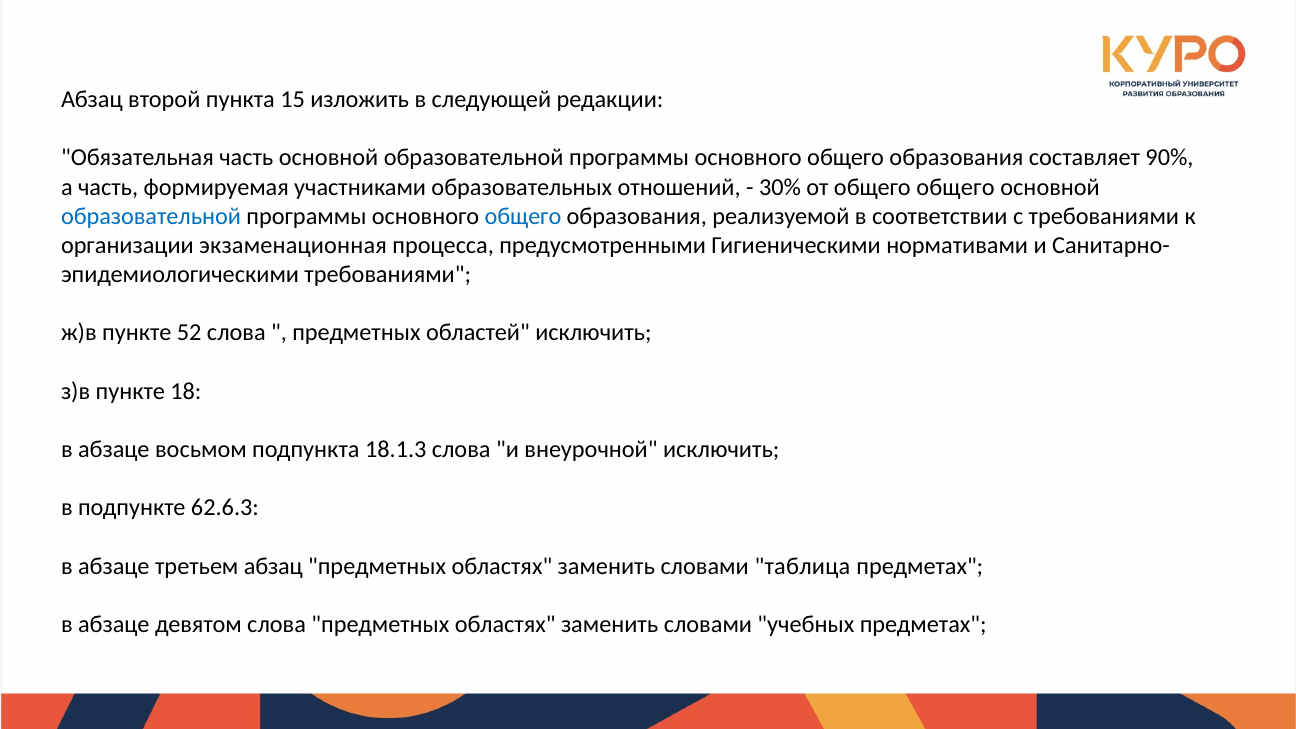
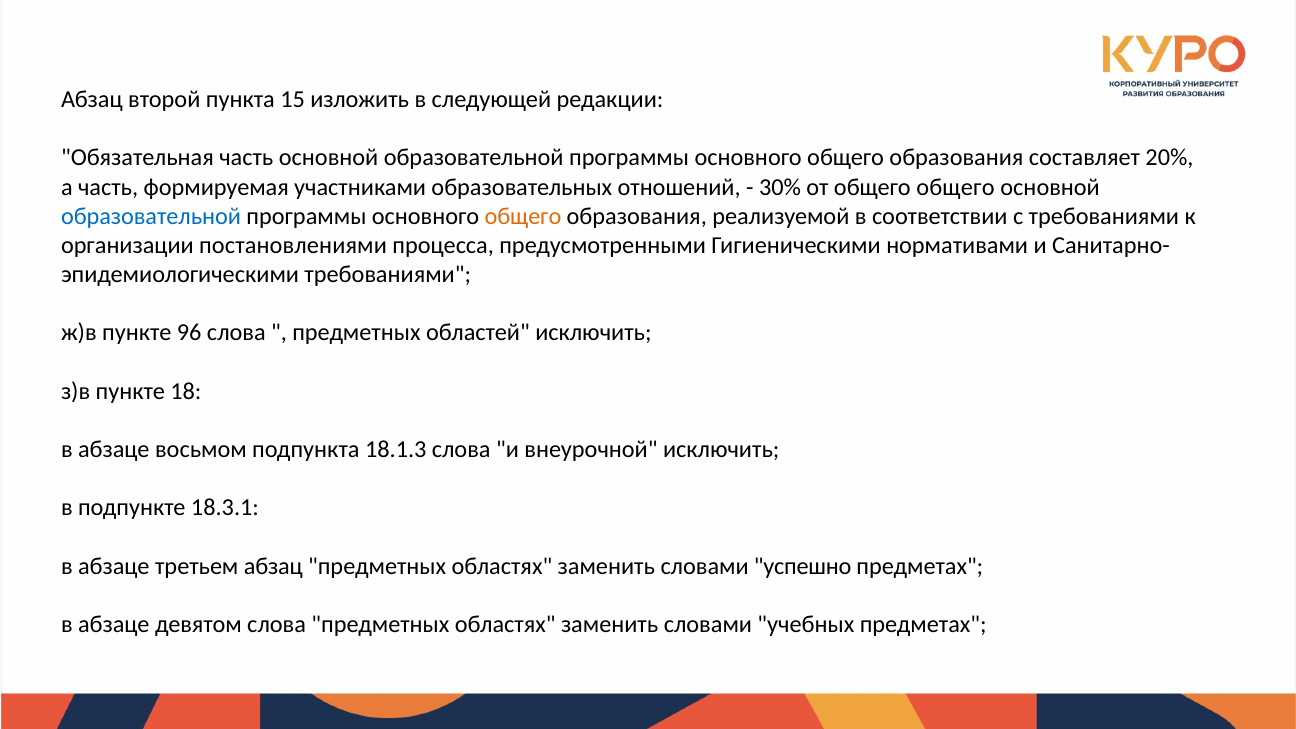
90%: 90% -> 20%
общего at (523, 216) colour: blue -> orange
экзаменационная: экзаменационная -> постановлениями
52: 52 -> 96
62.6.3: 62.6.3 -> 18.3.1
таблица: таблица -> успешно
